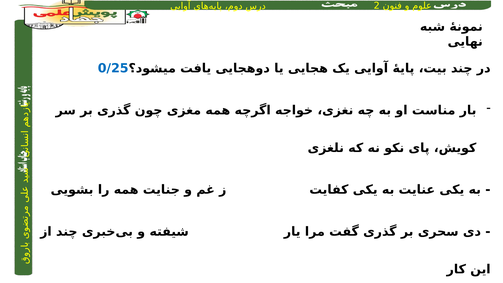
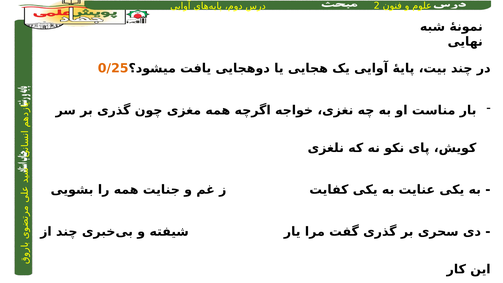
0/25 colour: blue -> orange
